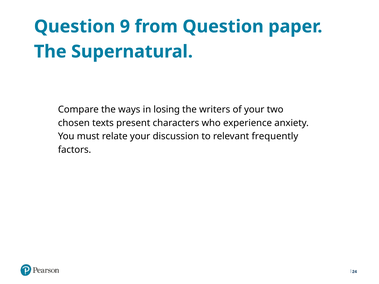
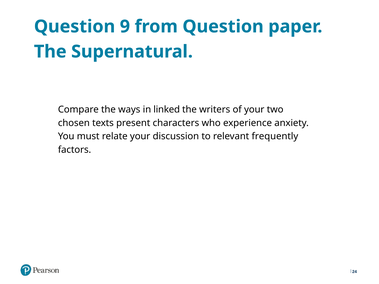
losing: losing -> linked
